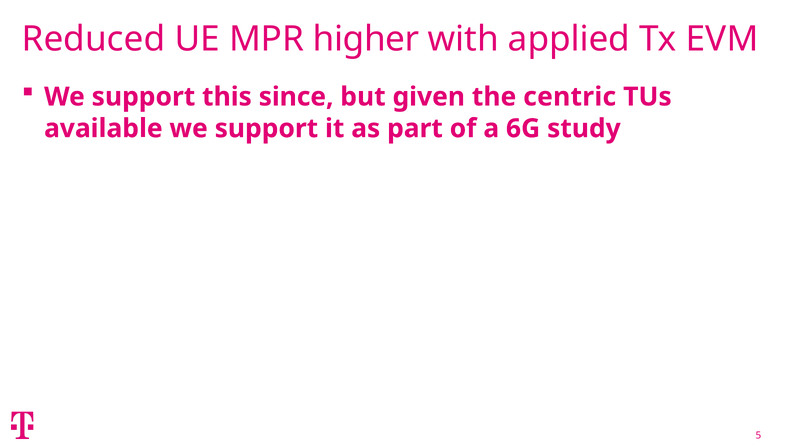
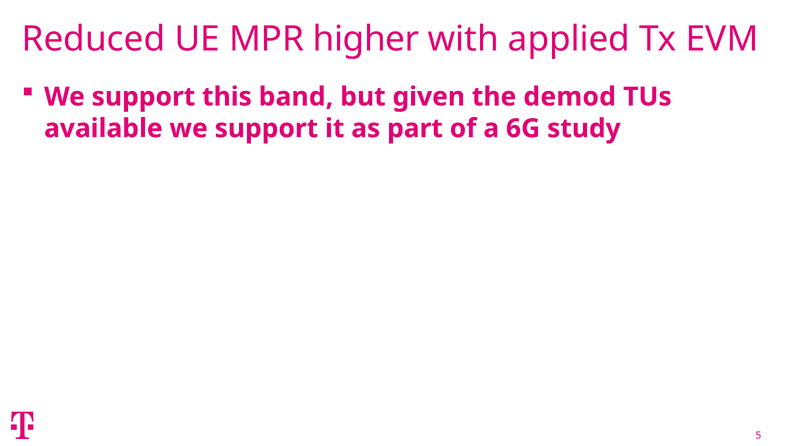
since: since -> band
centric: centric -> demod
